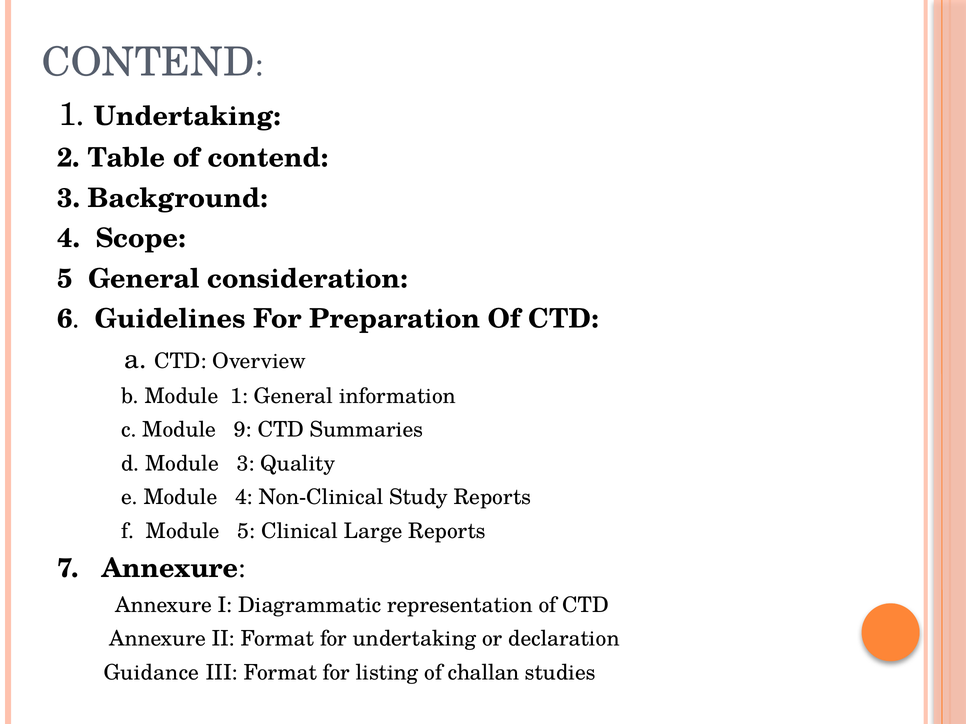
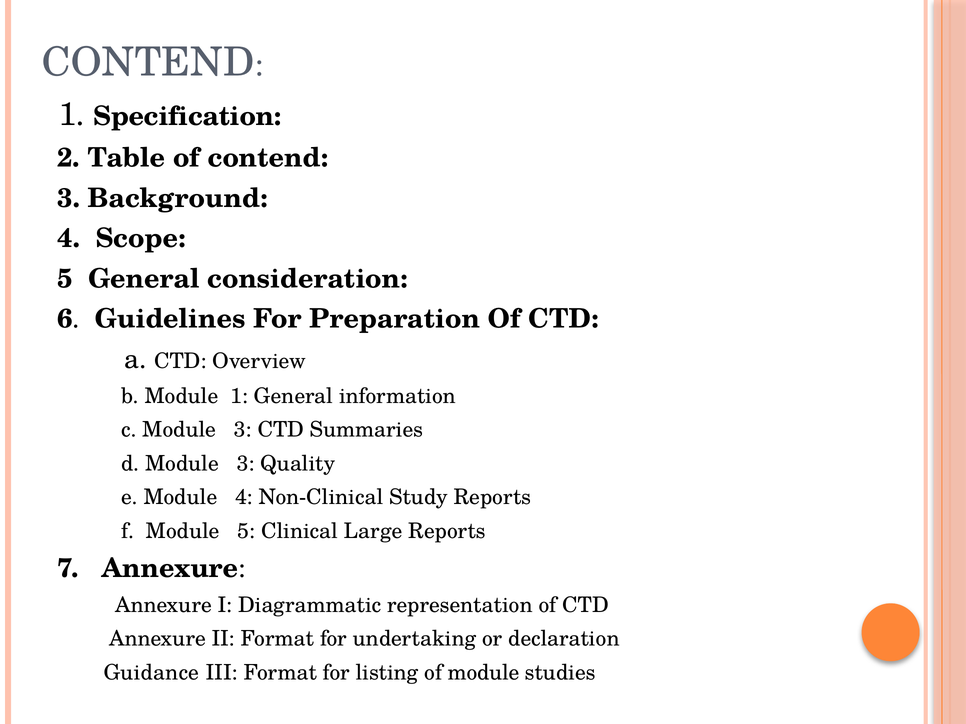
1 Undertaking: Undertaking -> Specification
c Module 9: 9 -> 3
of challan: challan -> module
